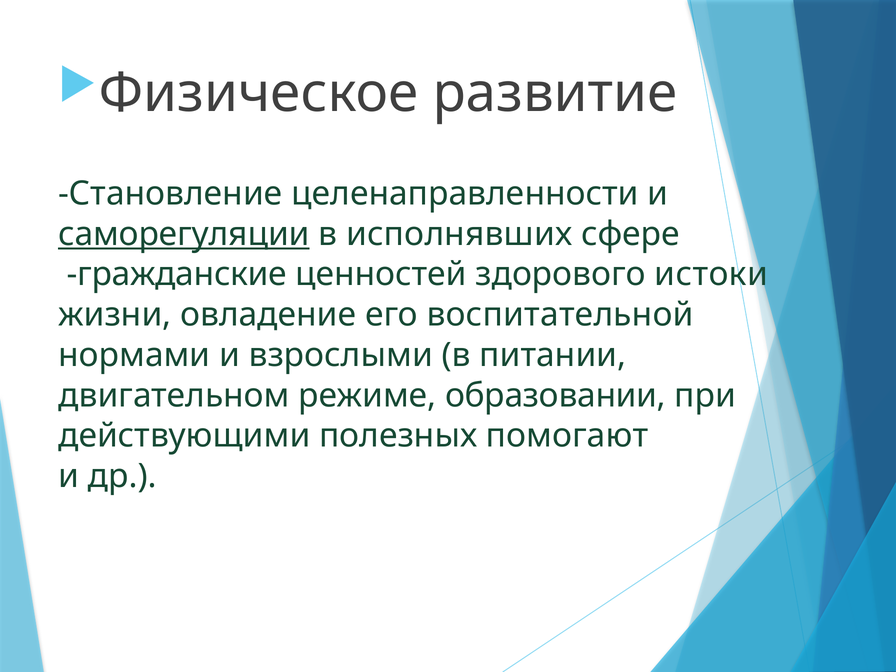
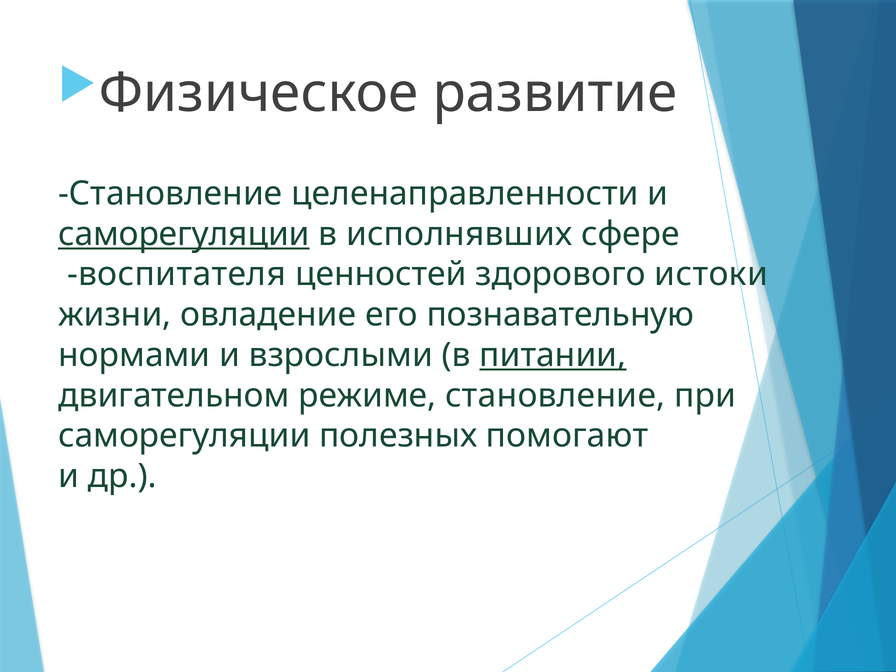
гражданские: гражданские -> воспитателя
воспитательной: воспитательной -> познавательную
питании underline: none -> present
режиме образовании: образовании -> становление
действующими at (184, 436): действующими -> саморегуляции
